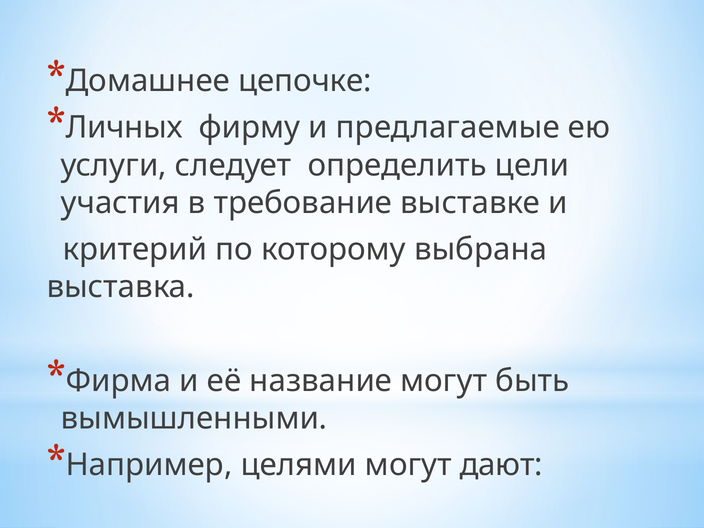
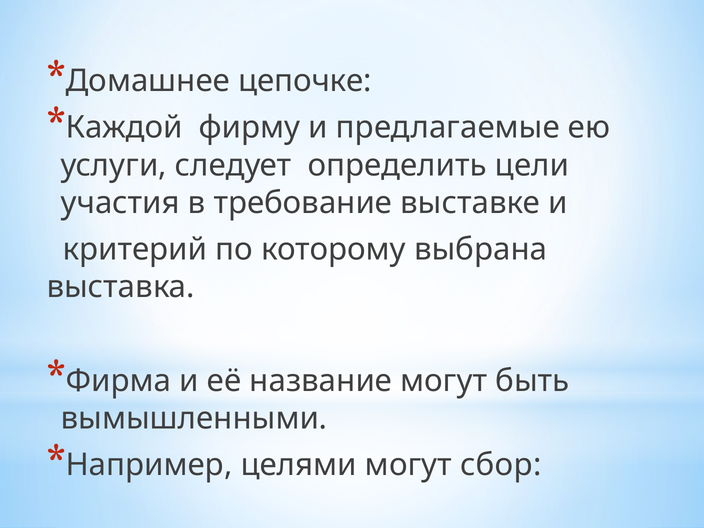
Личных: Личных -> Каждой
дают: дают -> сбор
